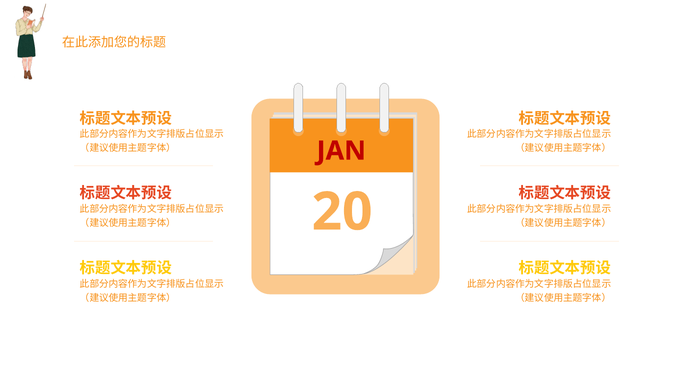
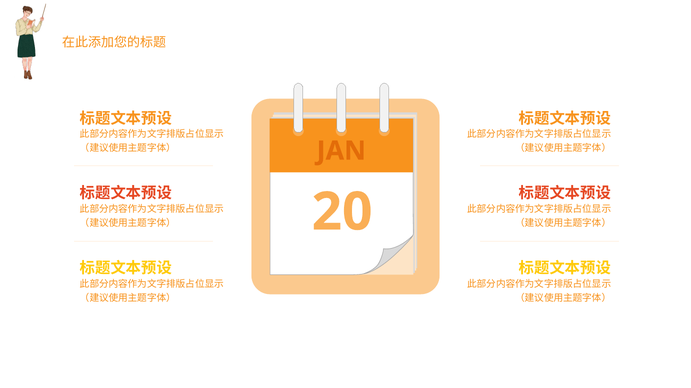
JAN colour: red -> orange
